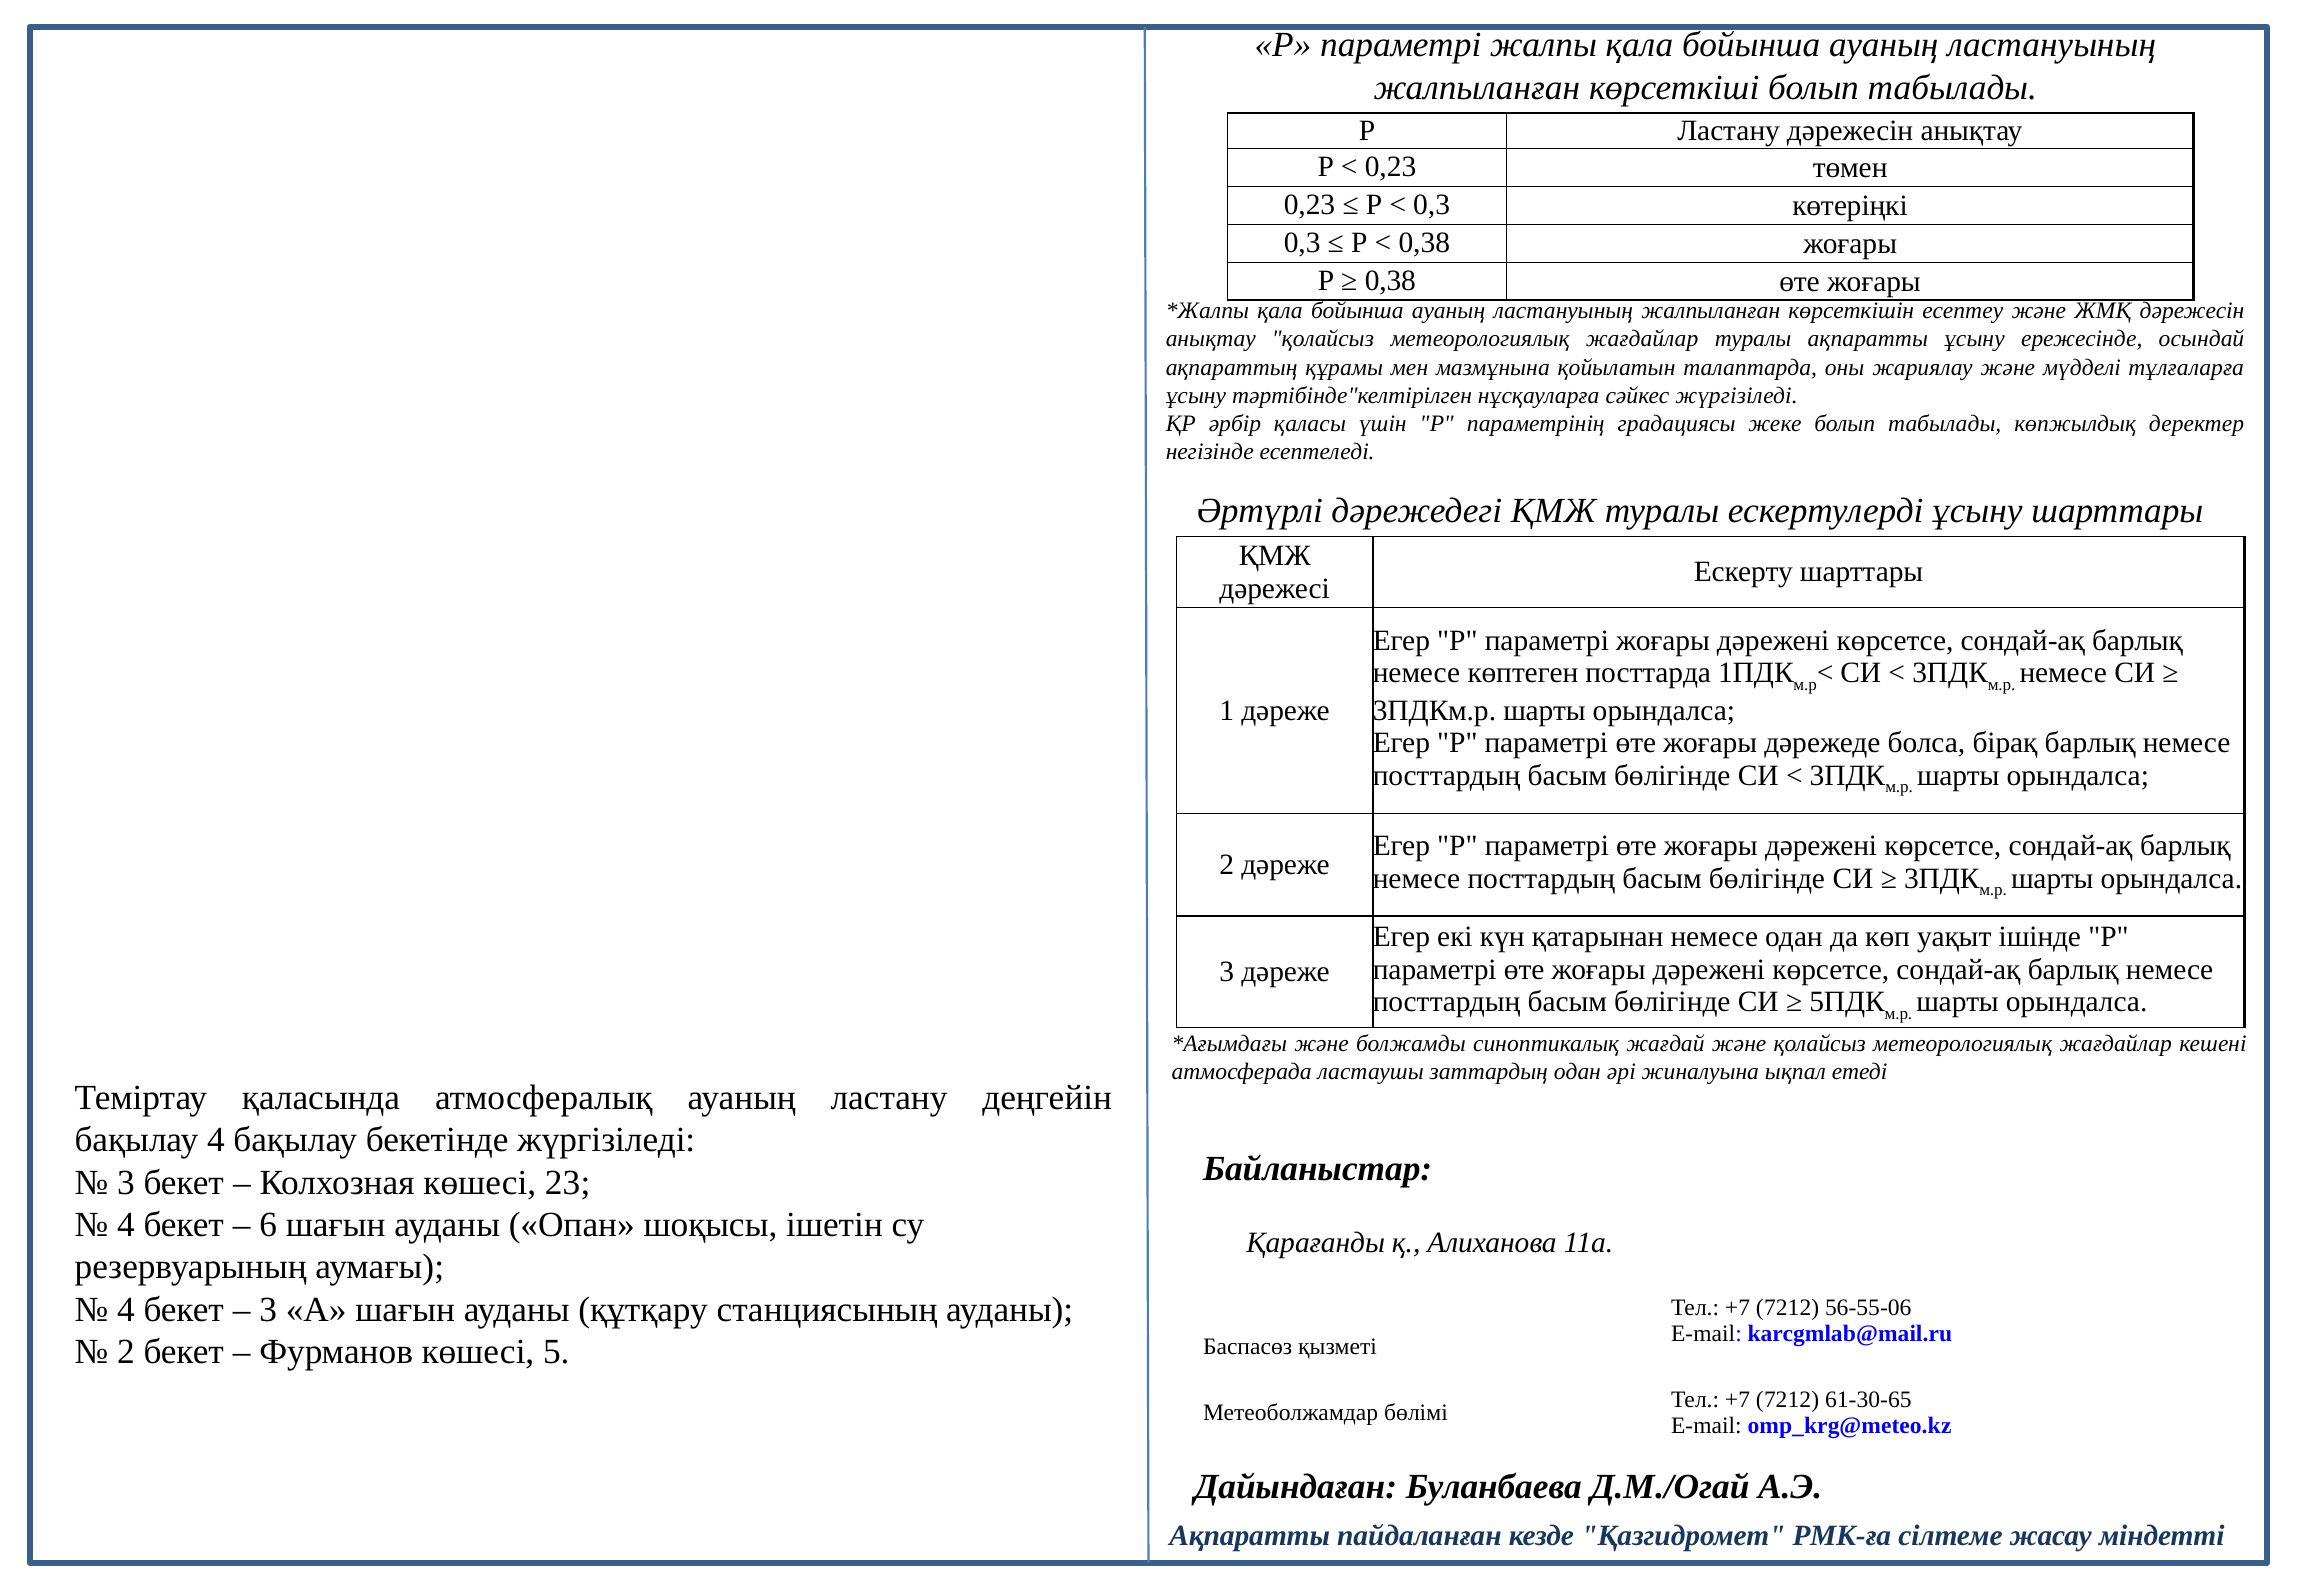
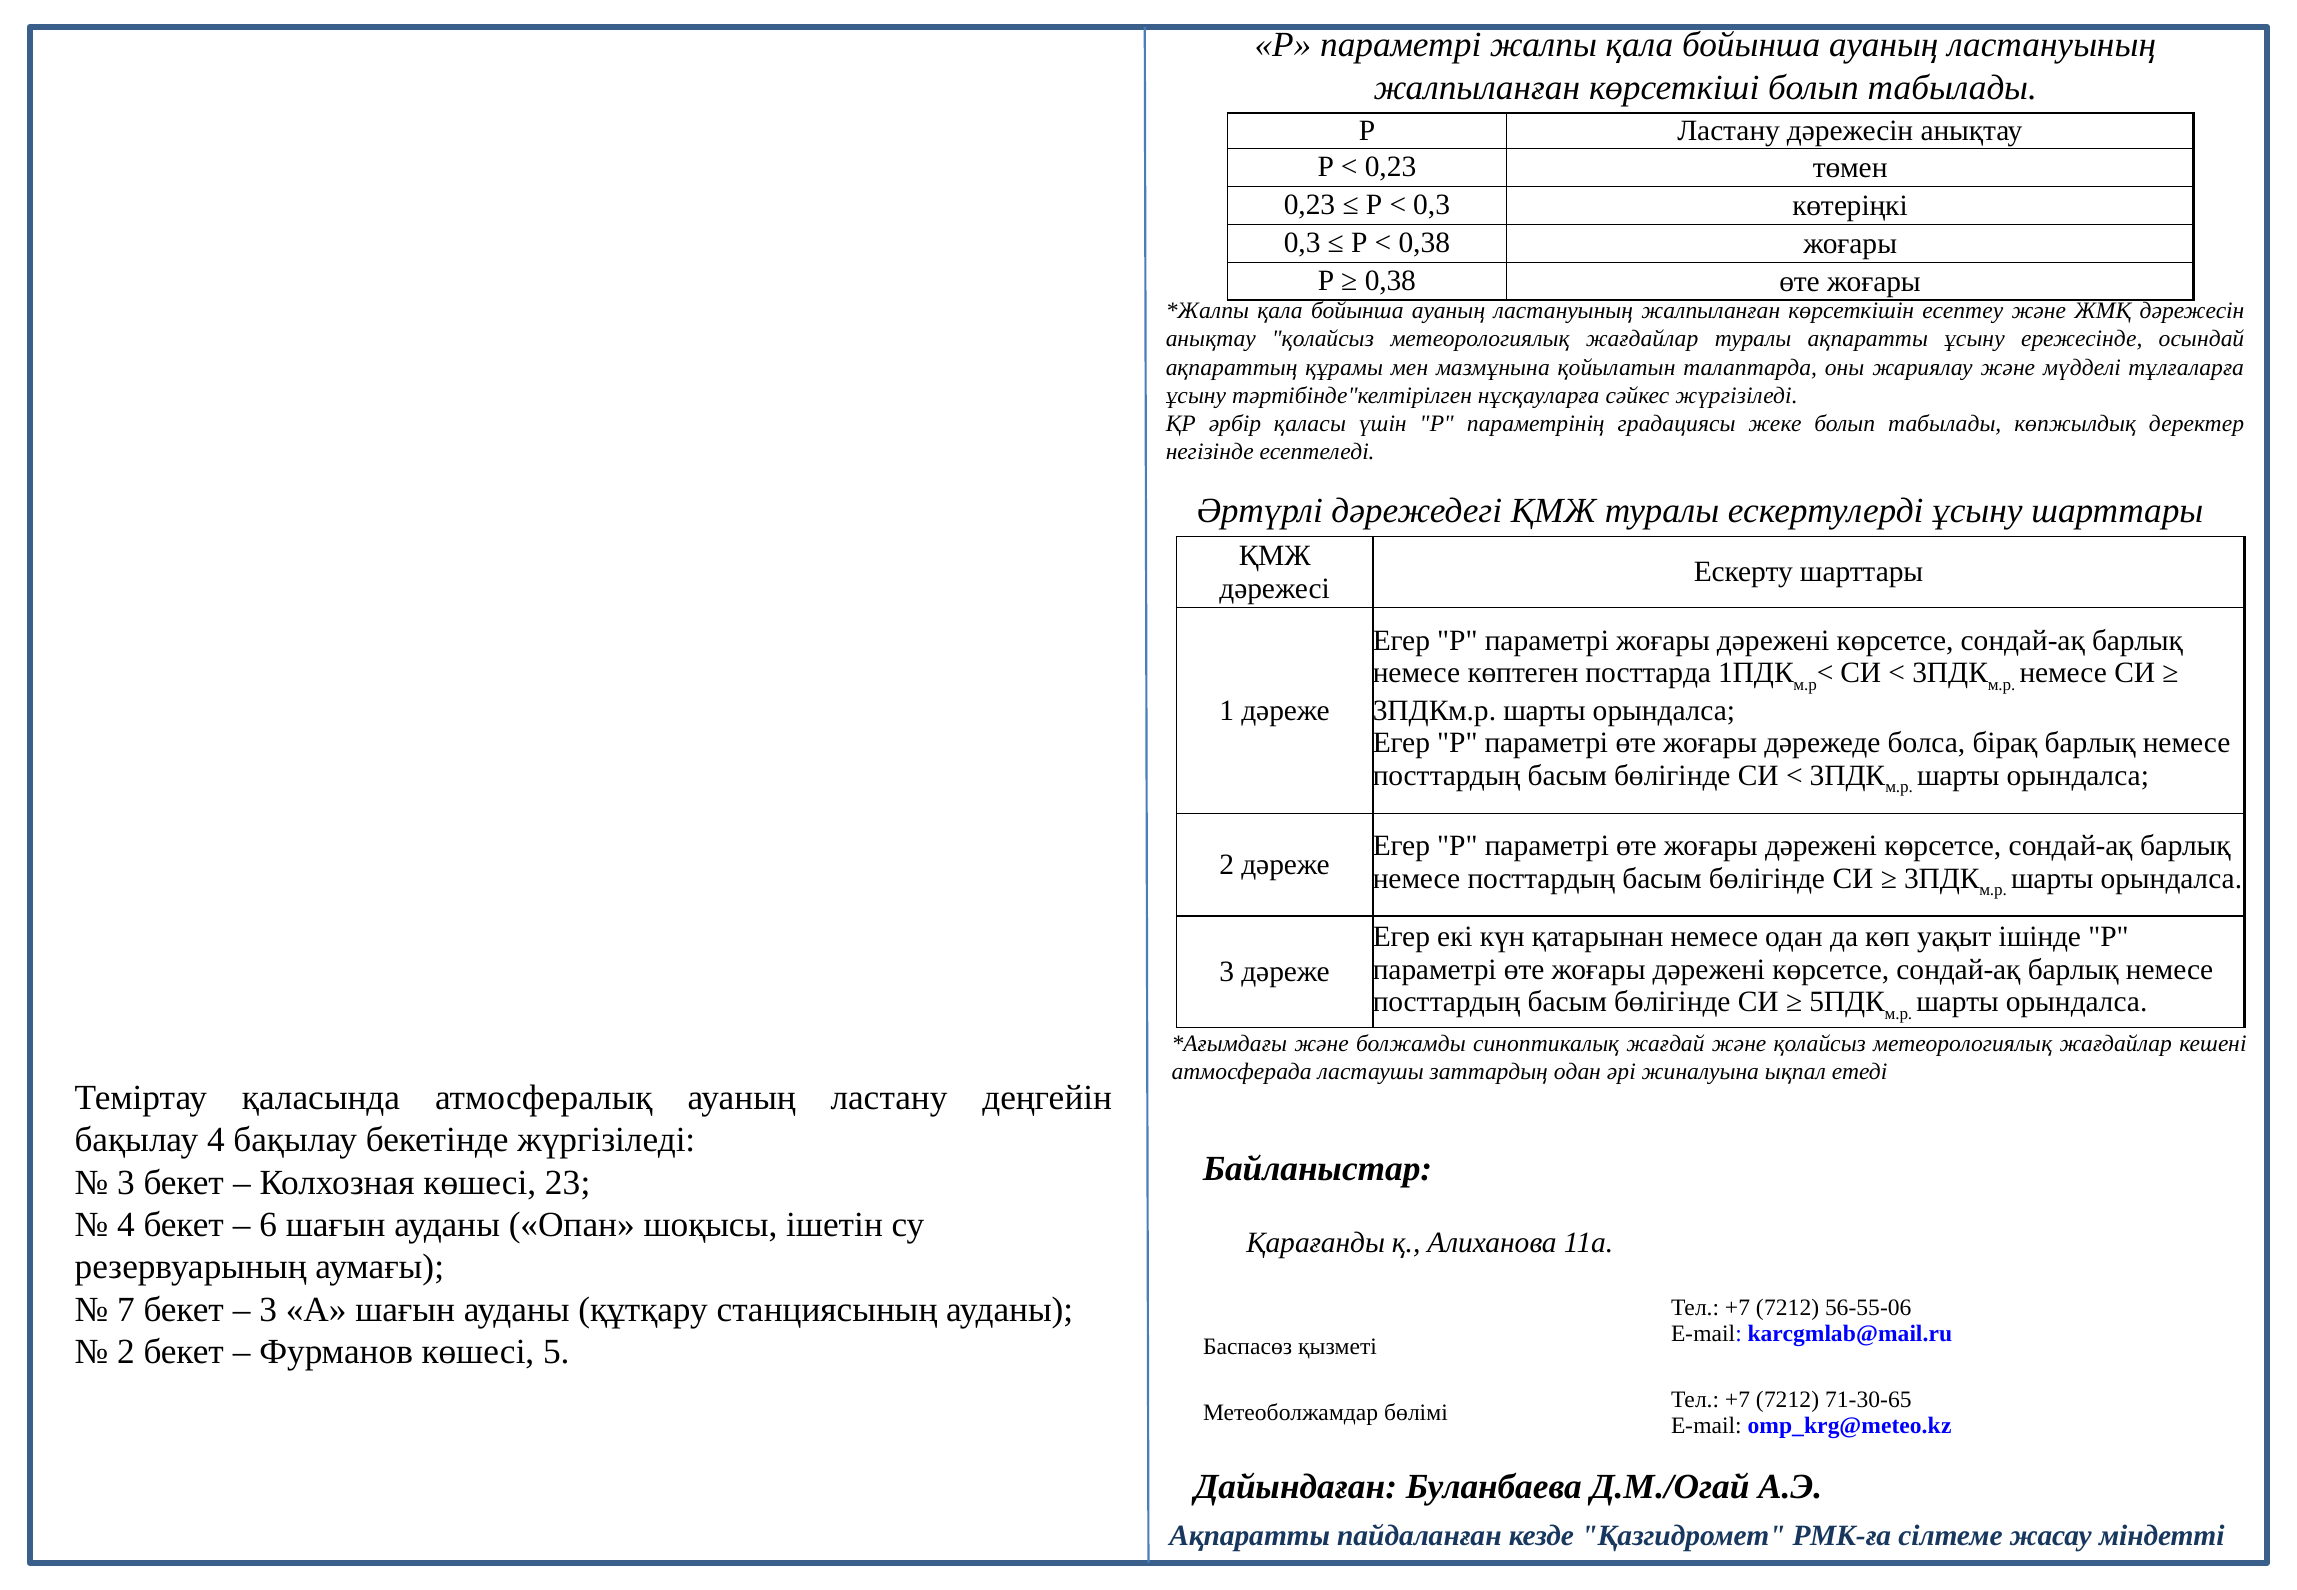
4 at (126, 1310): 4 -> 7
61-30-65: 61-30-65 -> 71-30-65
